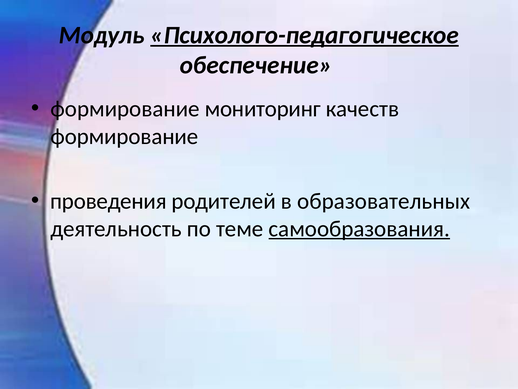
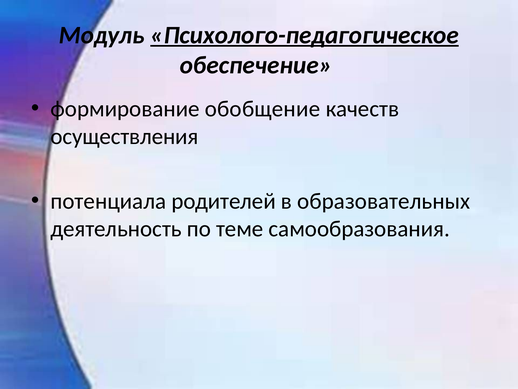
мониторинг: мониторинг -> обобщение
формирование at (124, 136): формирование -> осуществления
проведения: проведения -> потенциала
самообразования underline: present -> none
